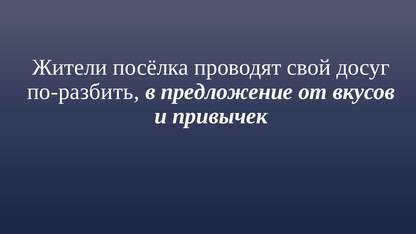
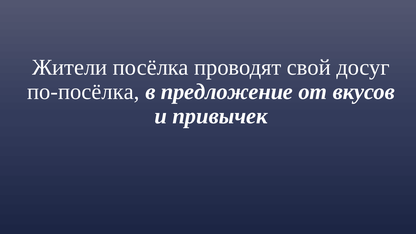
по-разбить: по-разбить -> по-посёлка
